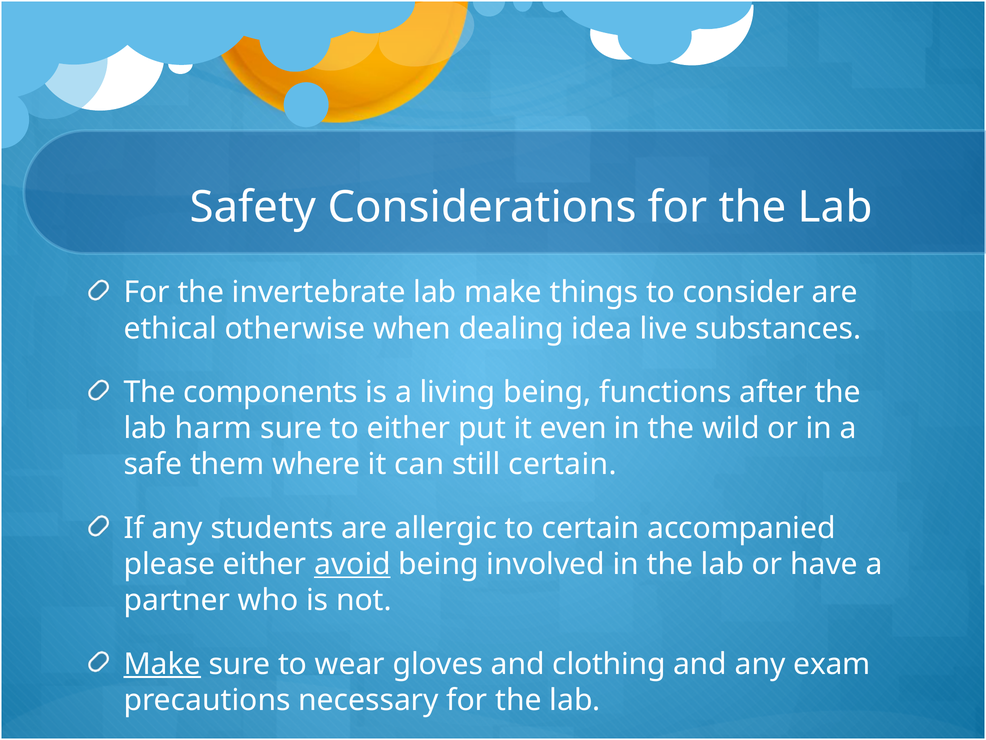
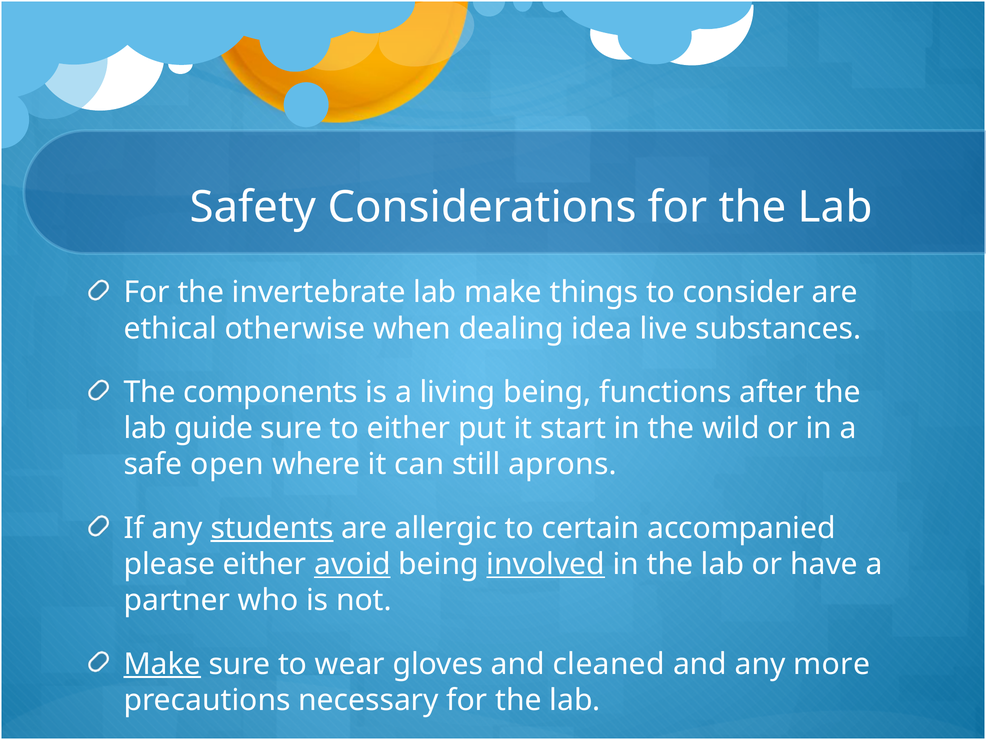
harm: harm -> guide
even: even -> start
them: them -> open
still certain: certain -> aprons
students underline: none -> present
involved underline: none -> present
clothing: clothing -> cleaned
exam: exam -> more
